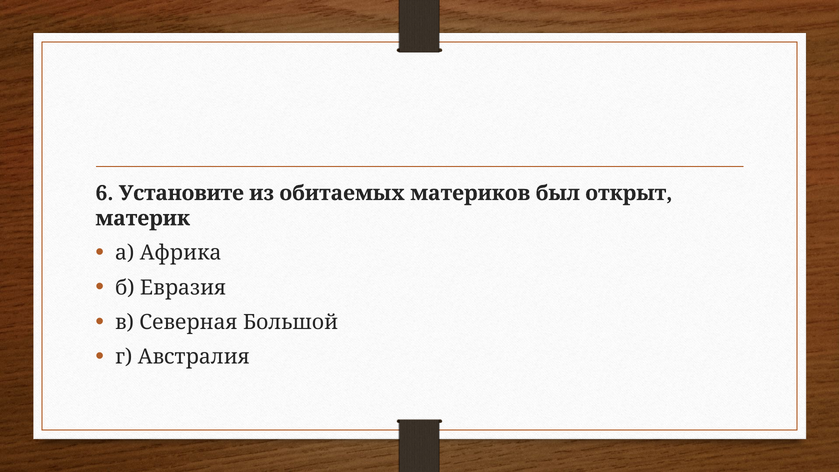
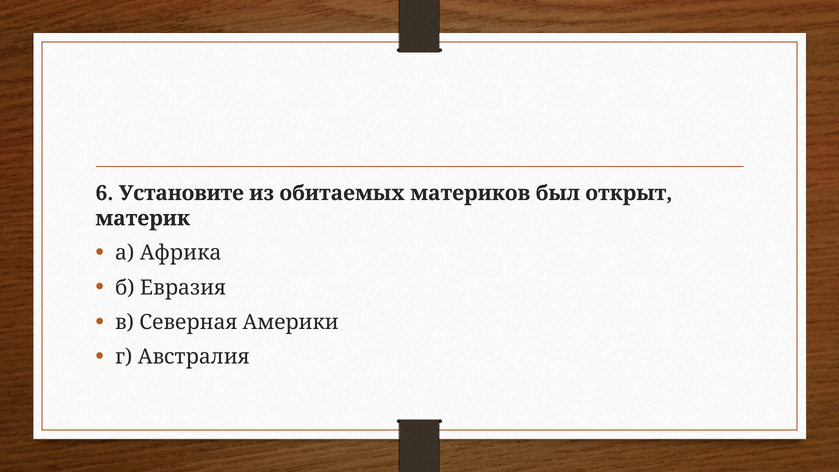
Большой: Большой -> Америки
